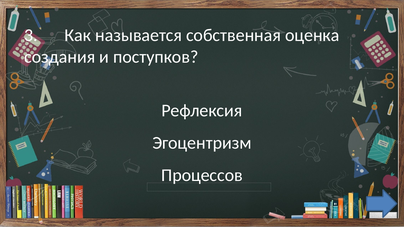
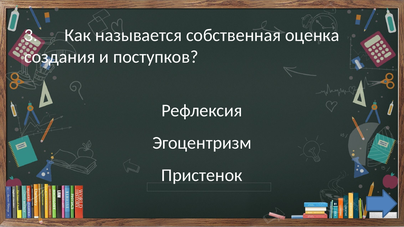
Процессов: Процессов -> Пристенок
